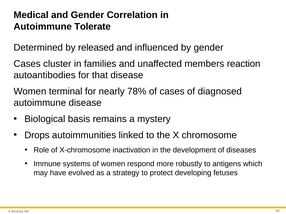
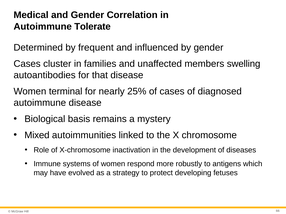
released: released -> frequent
reaction: reaction -> swelling
78%: 78% -> 25%
Drops: Drops -> Mixed
